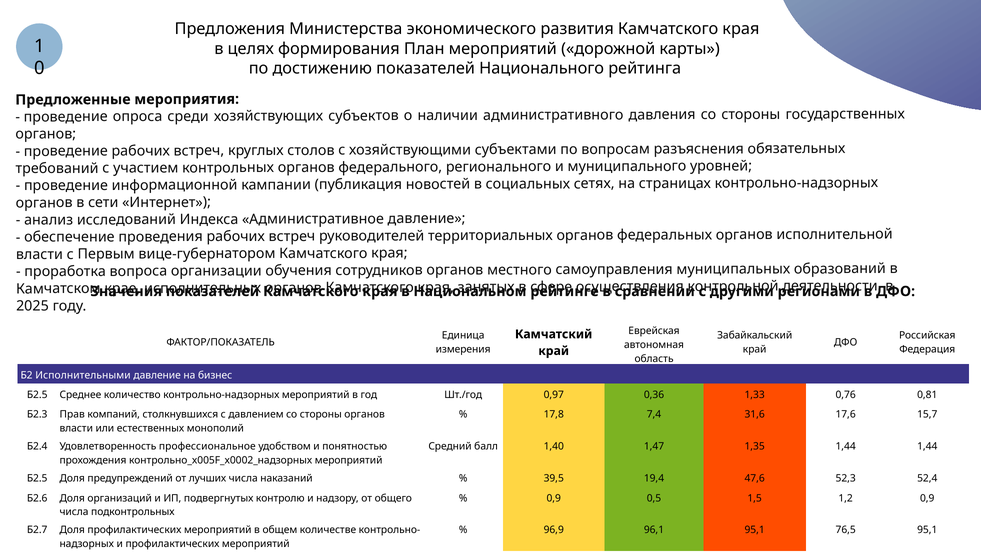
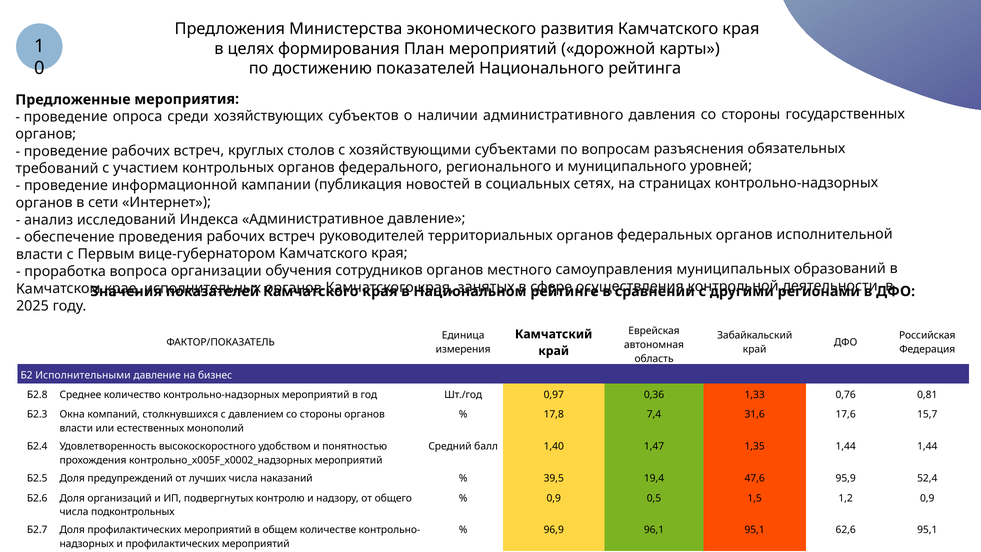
Б2.5 at (37, 395): Б2.5 -> Б2.8
Прав: Прав -> Окна
профессиональное: профессиональное -> высокоскоростного
52,3: 52,3 -> 95,9
76,5: 76,5 -> 62,6
